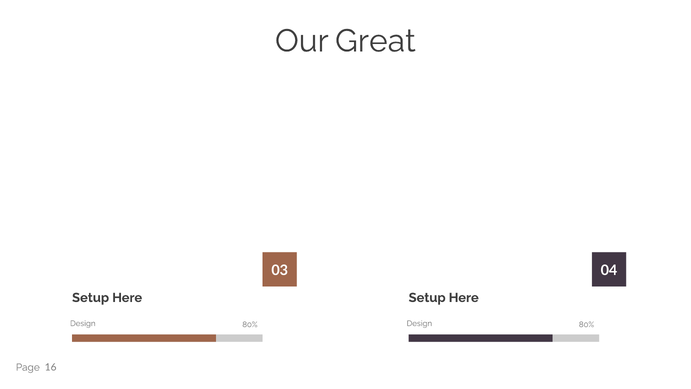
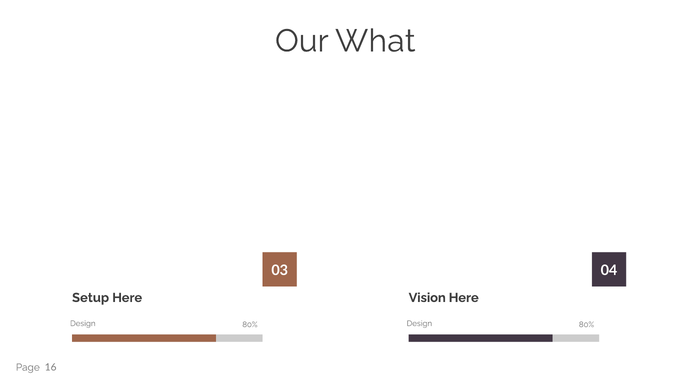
Great: Great -> What
Setup at (427, 297): Setup -> Vision
